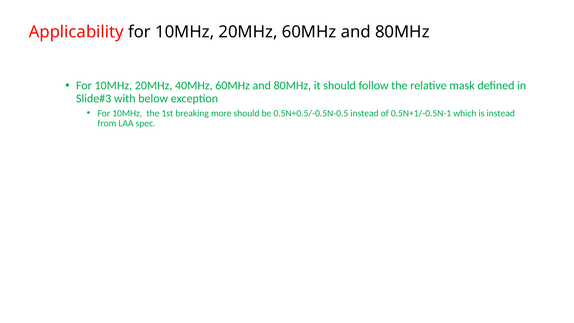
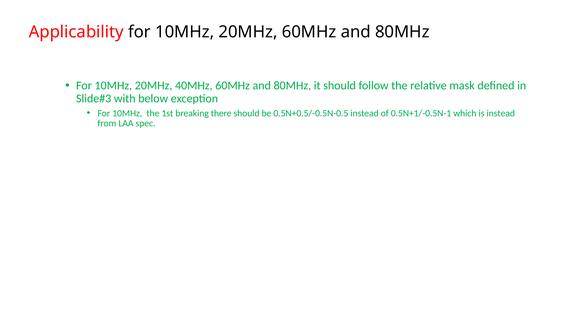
more: more -> there
